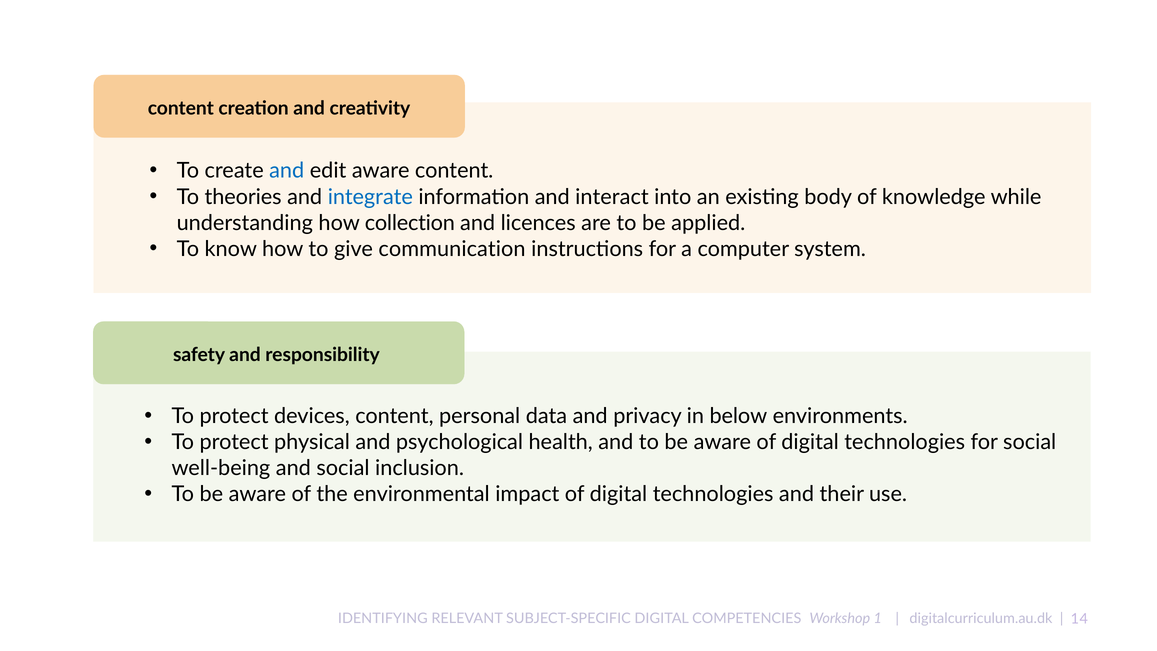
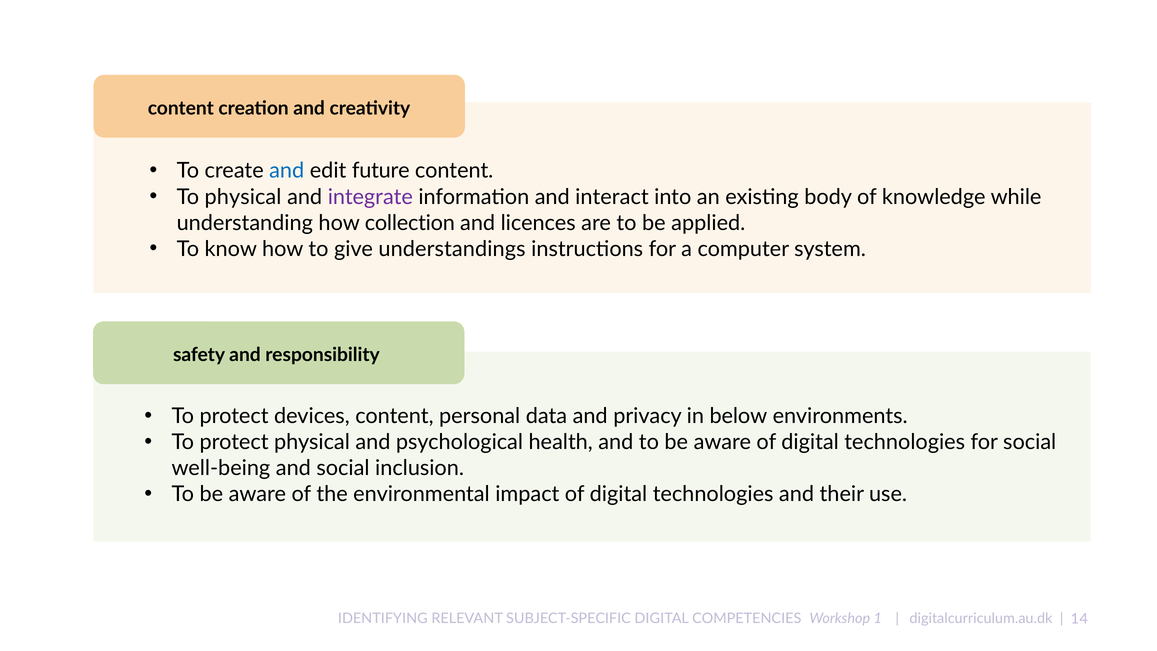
edit aware: aware -> future
To theories: theories -> physical
integrate colour: blue -> purple
communication: communication -> understandings
